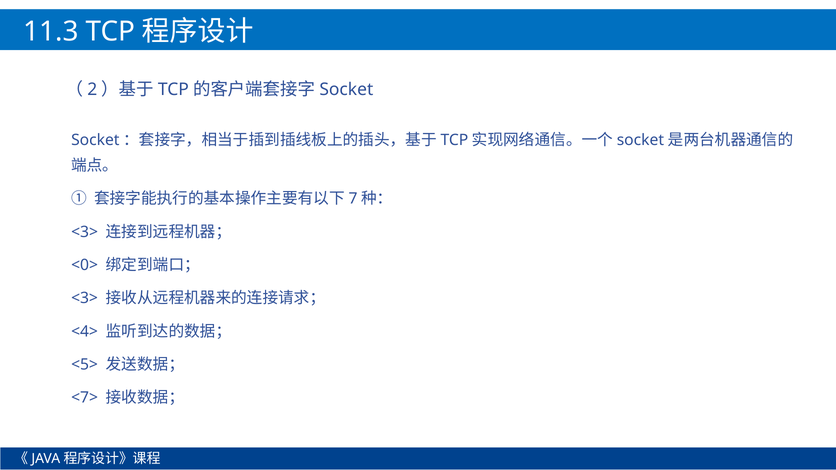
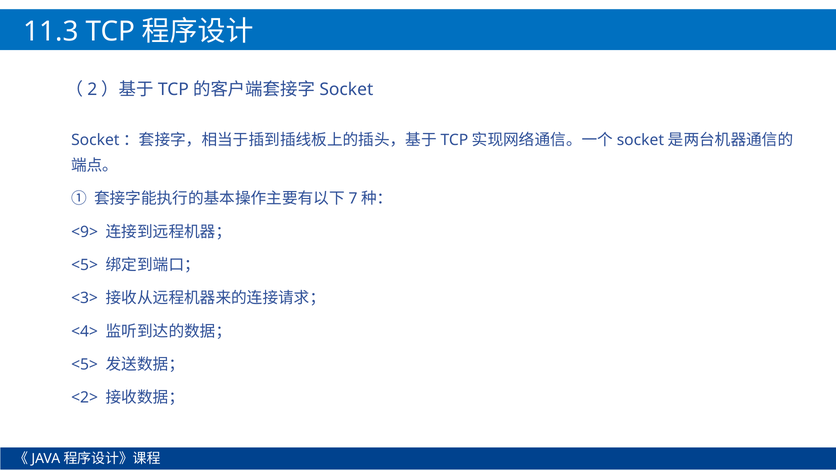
<3> at (85, 232): <3> -> <9>
<0> at (85, 265): <0> -> <5>
<7>: <7> -> <2>
